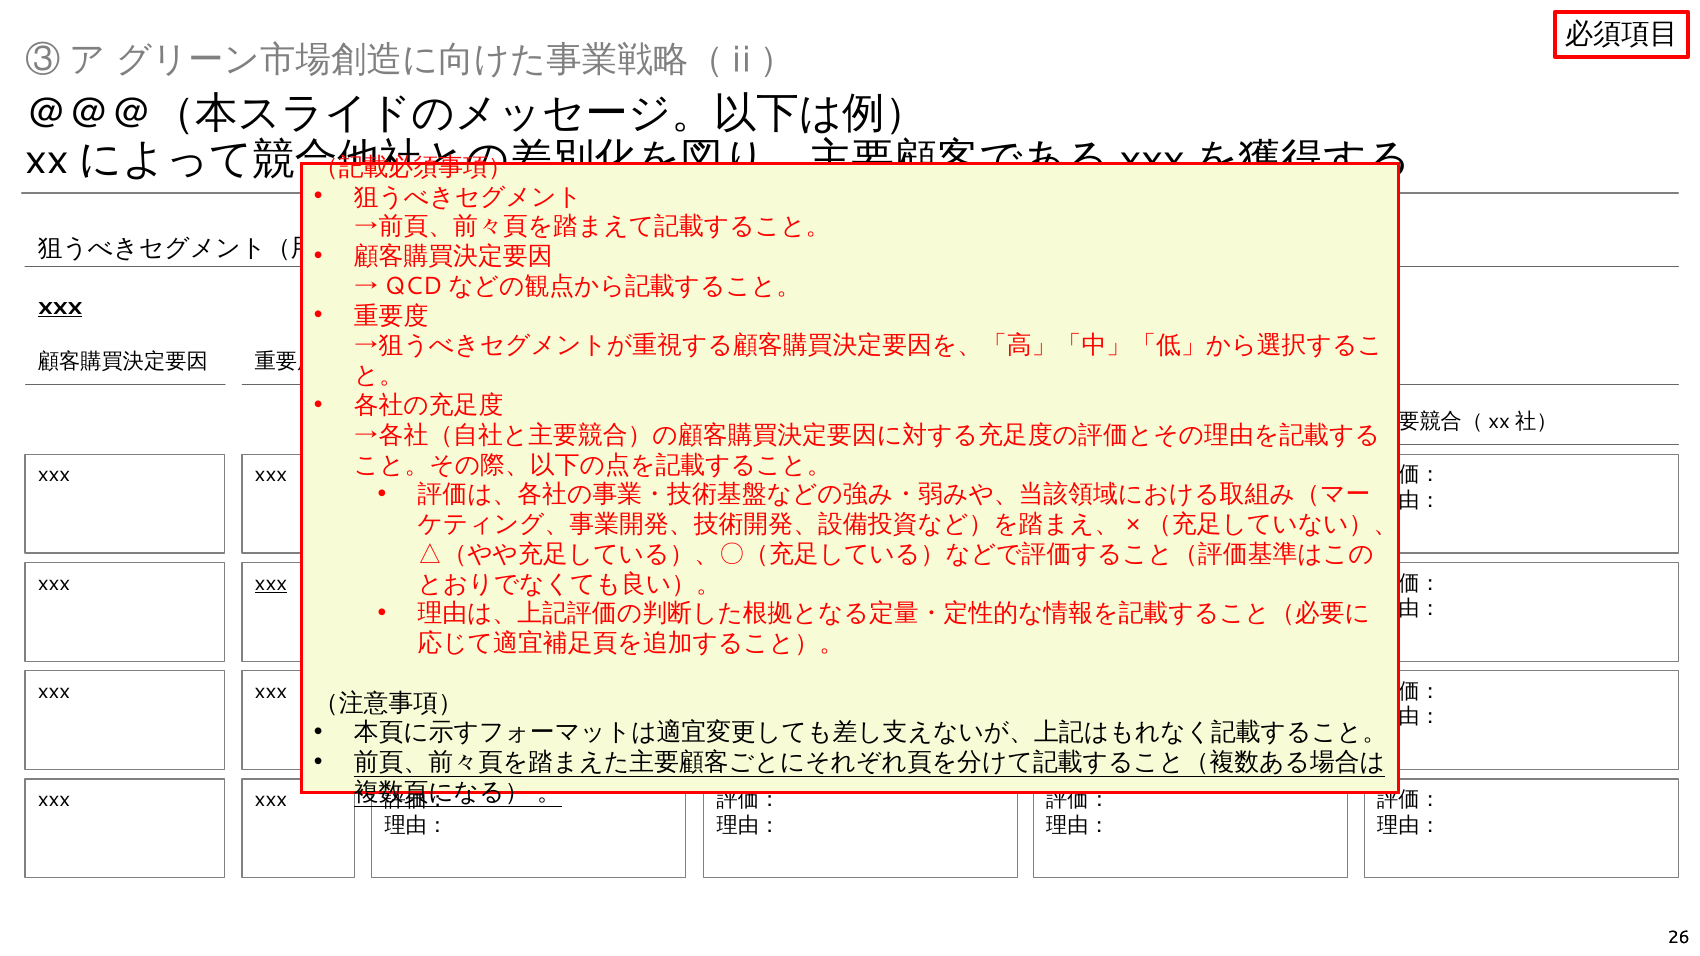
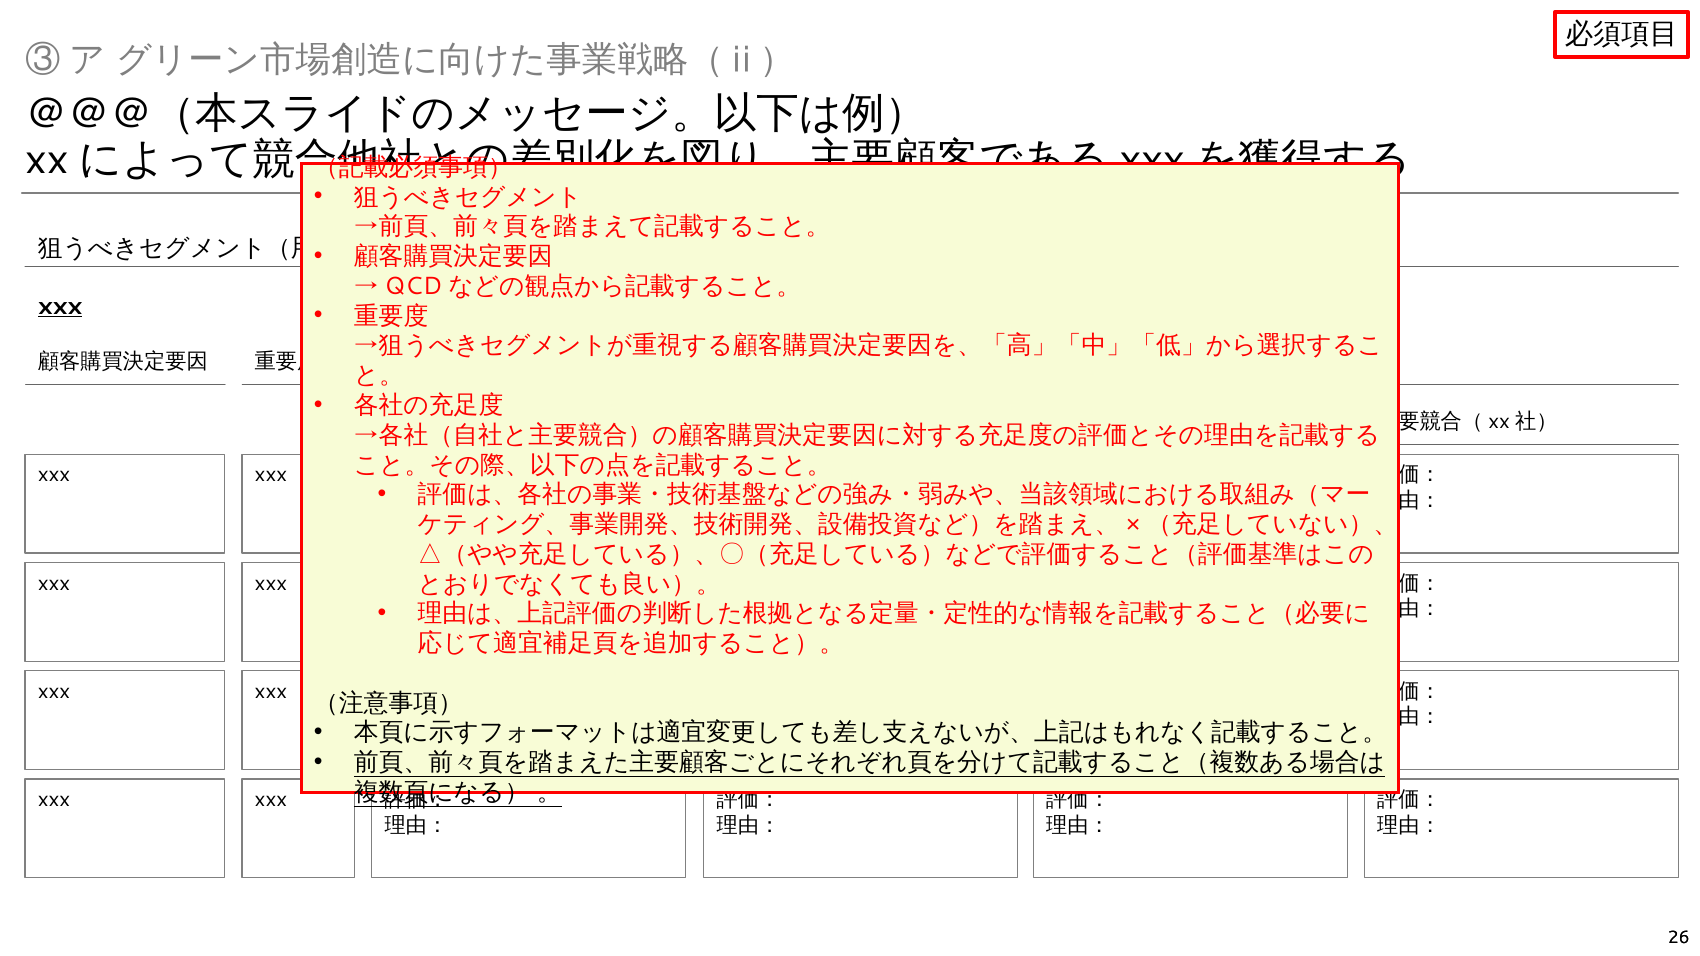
xxx at (271, 583) underline: present -> none
